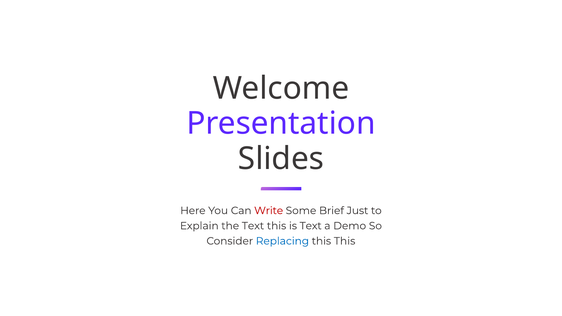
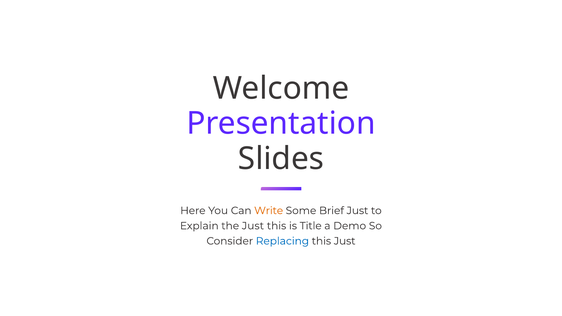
Write colour: red -> orange
the Text: Text -> Just
is Text: Text -> Title
this This: This -> Just
